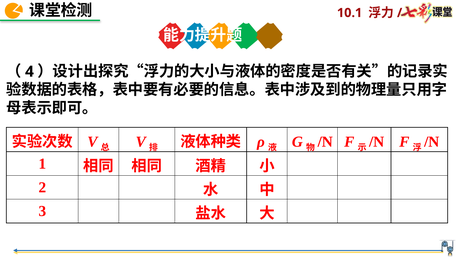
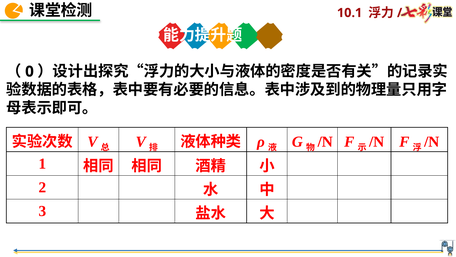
4: 4 -> 0
